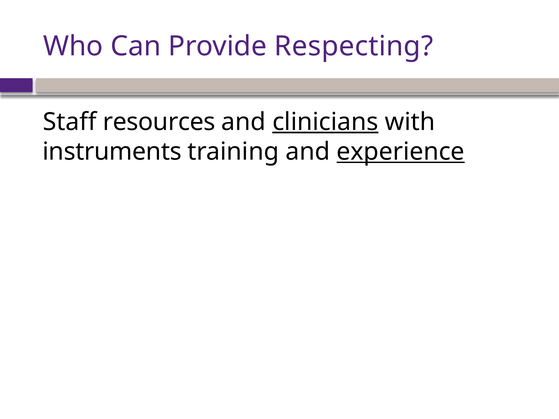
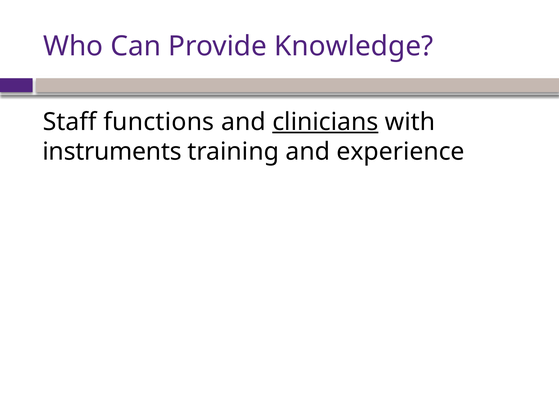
Respecting: Respecting -> Knowledge
resources: resources -> functions
experience underline: present -> none
